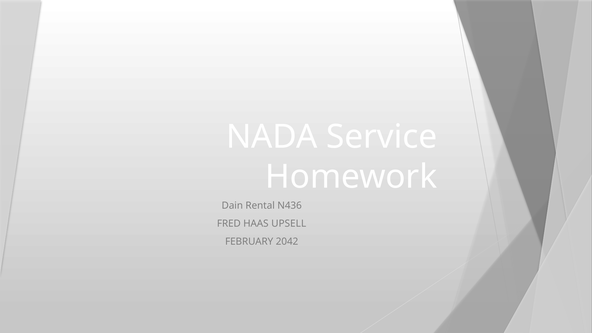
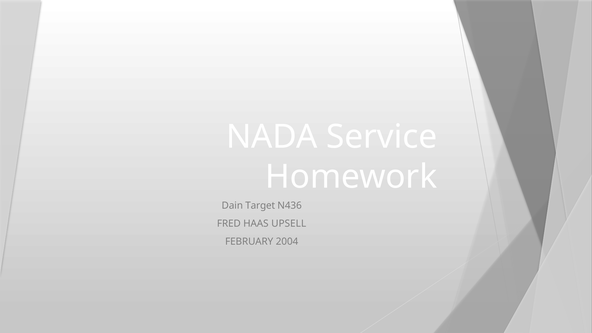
Rental: Rental -> Target
2042: 2042 -> 2004
